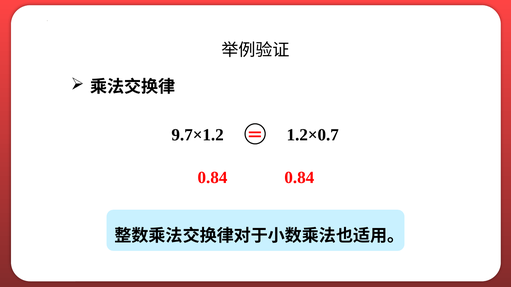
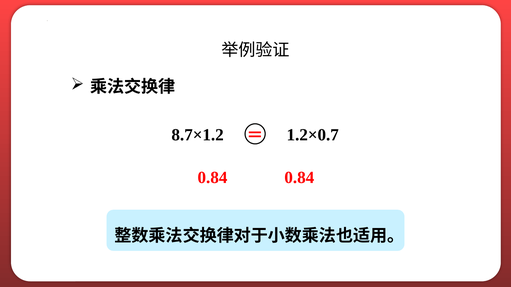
9.7×1.2: 9.7×1.2 -> 8.7×1.2
